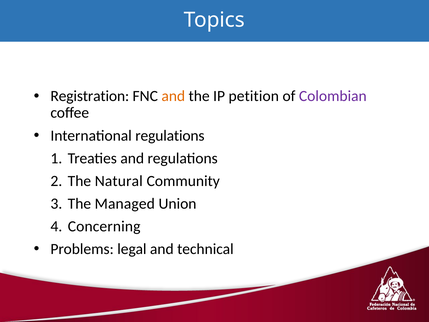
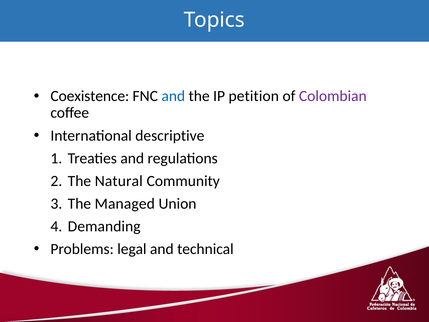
Registration: Registration -> Coexistence
and at (173, 96) colour: orange -> blue
International regulations: regulations -> descriptive
Concerning: Concerning -> Demanding
